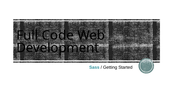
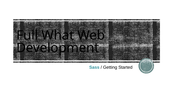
Code: Code -> What
